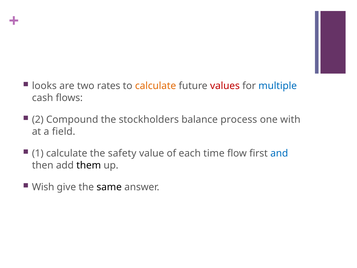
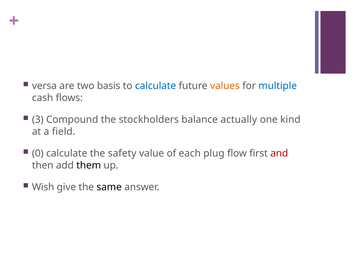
looks: looks -> versa
rates: rates -> basis
calculate at (156, 86) colour: orange -> blue
values colour: red -> orange
2: 2 -> 3
process: process -> actually
with: with -> kind
1: 1 -> 0
time: time -> plug
and colour: blue -> red
